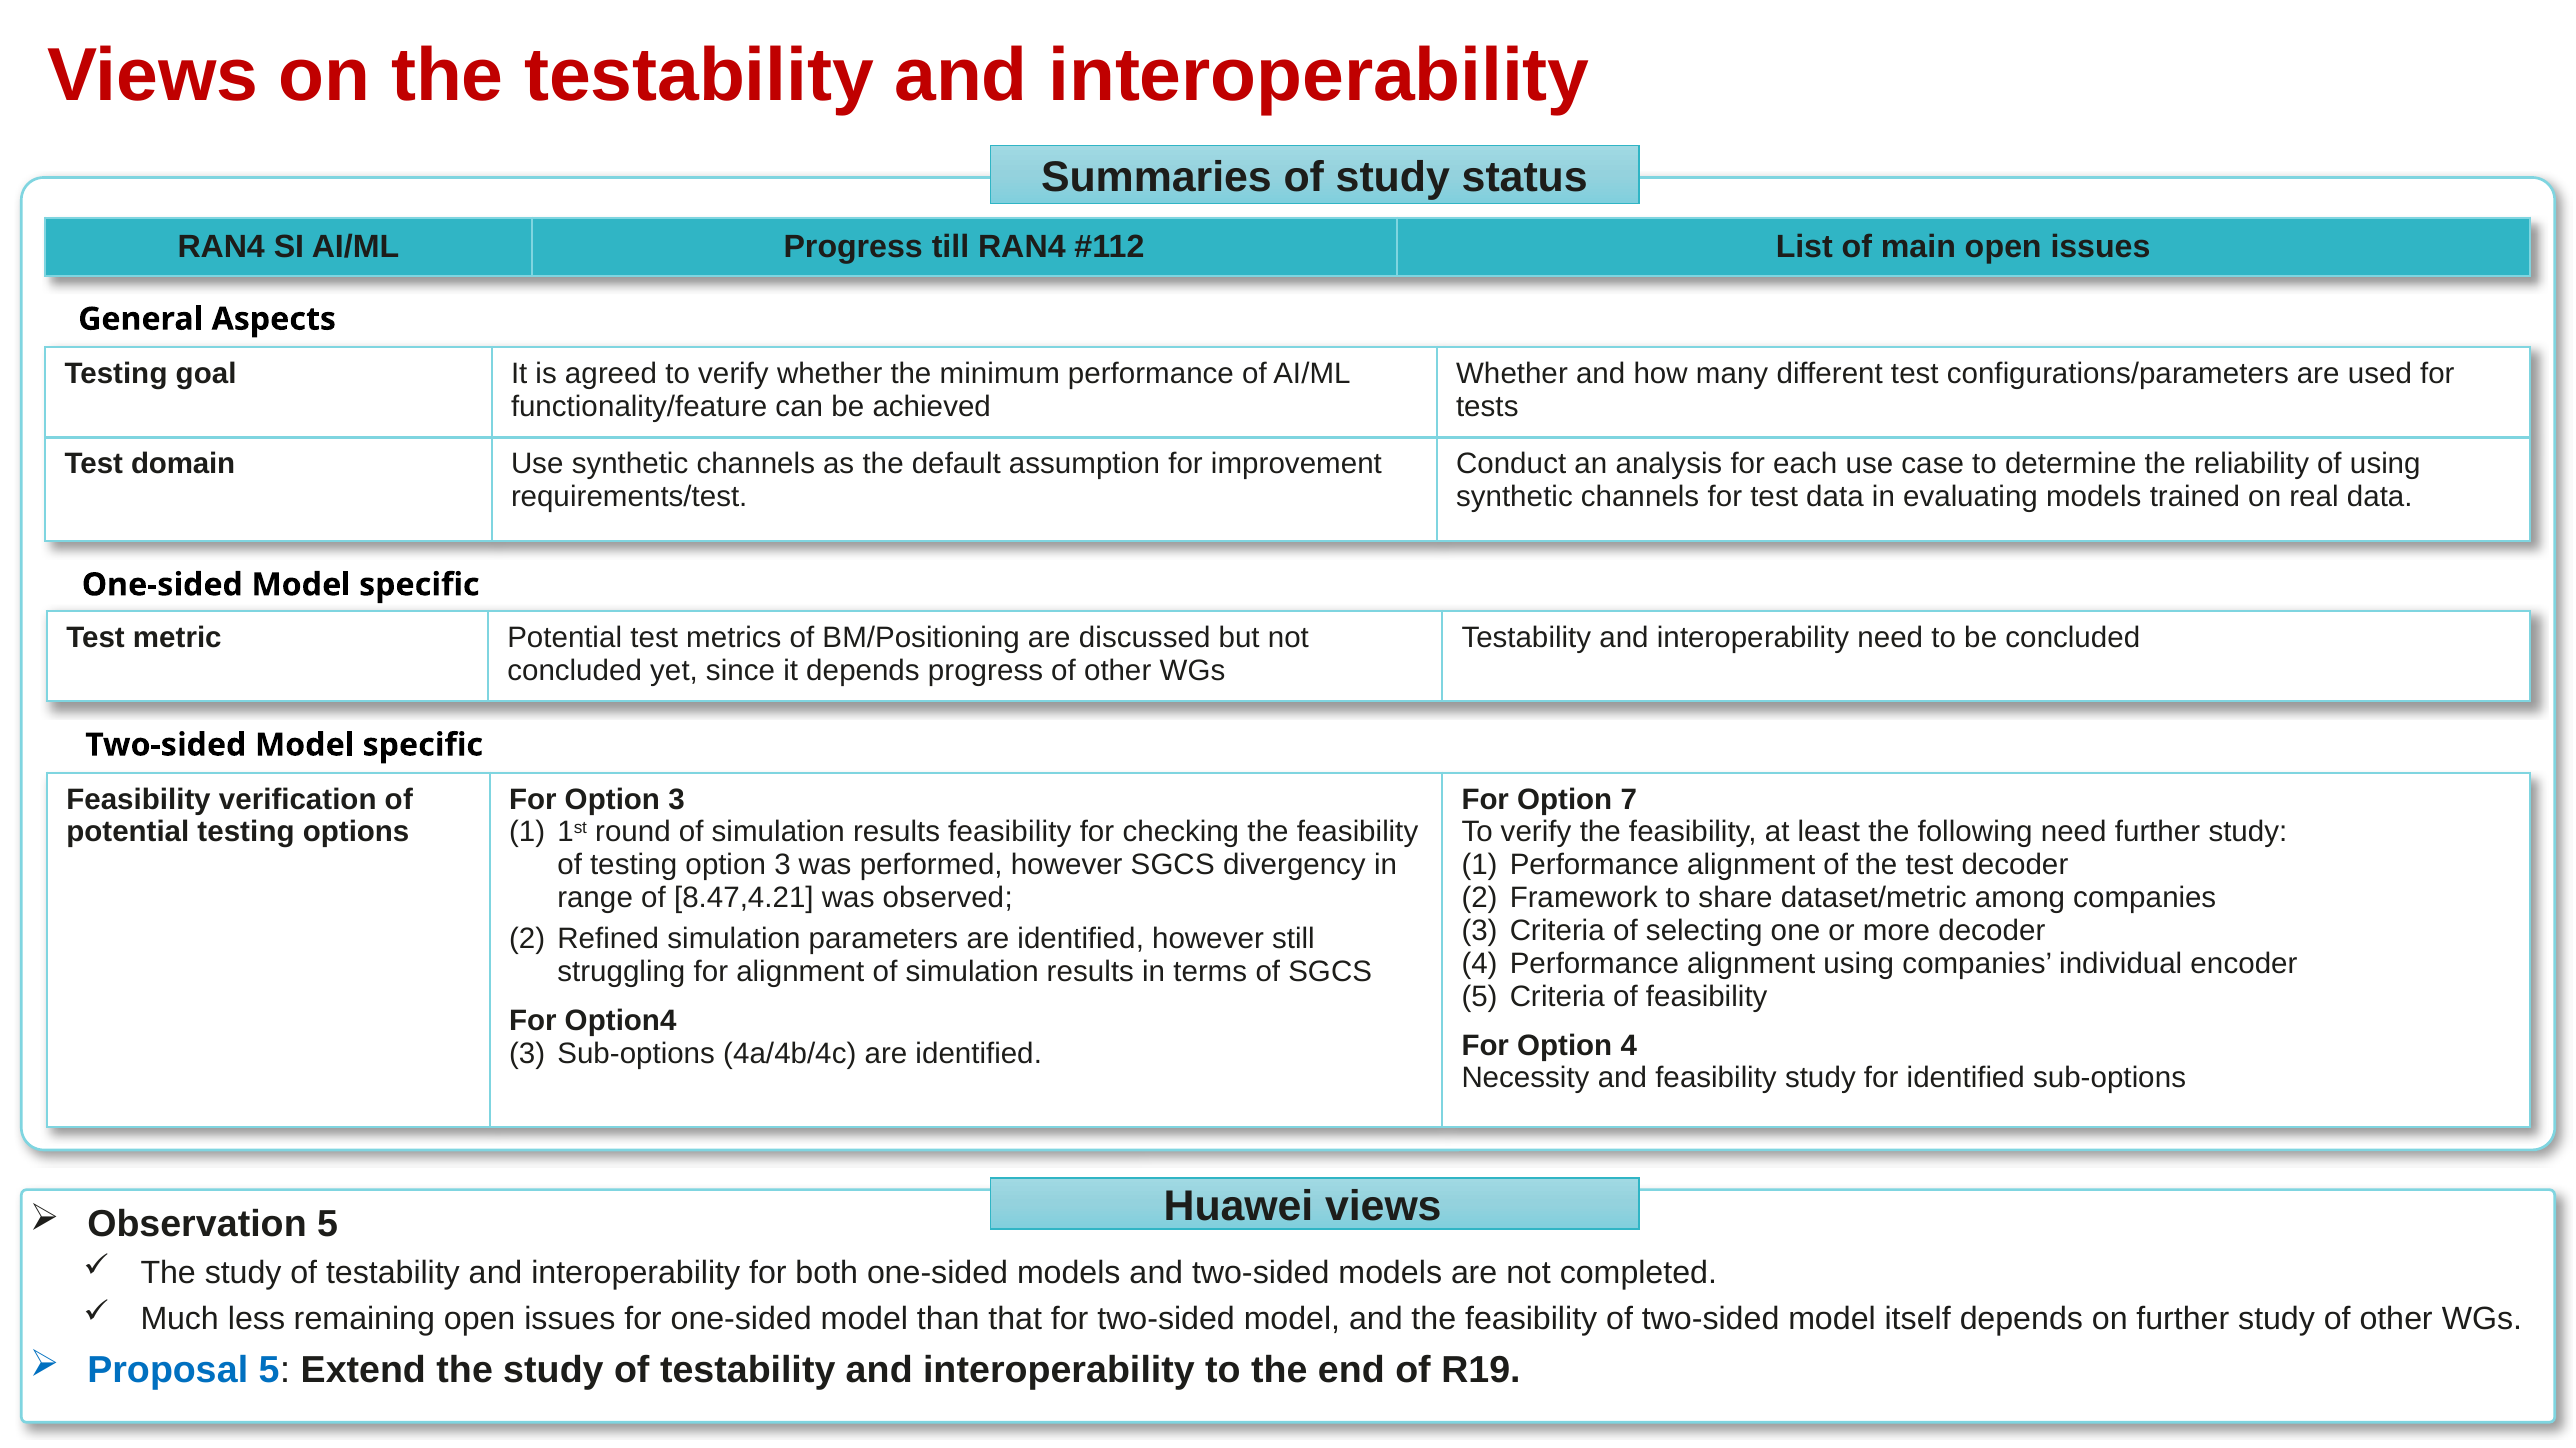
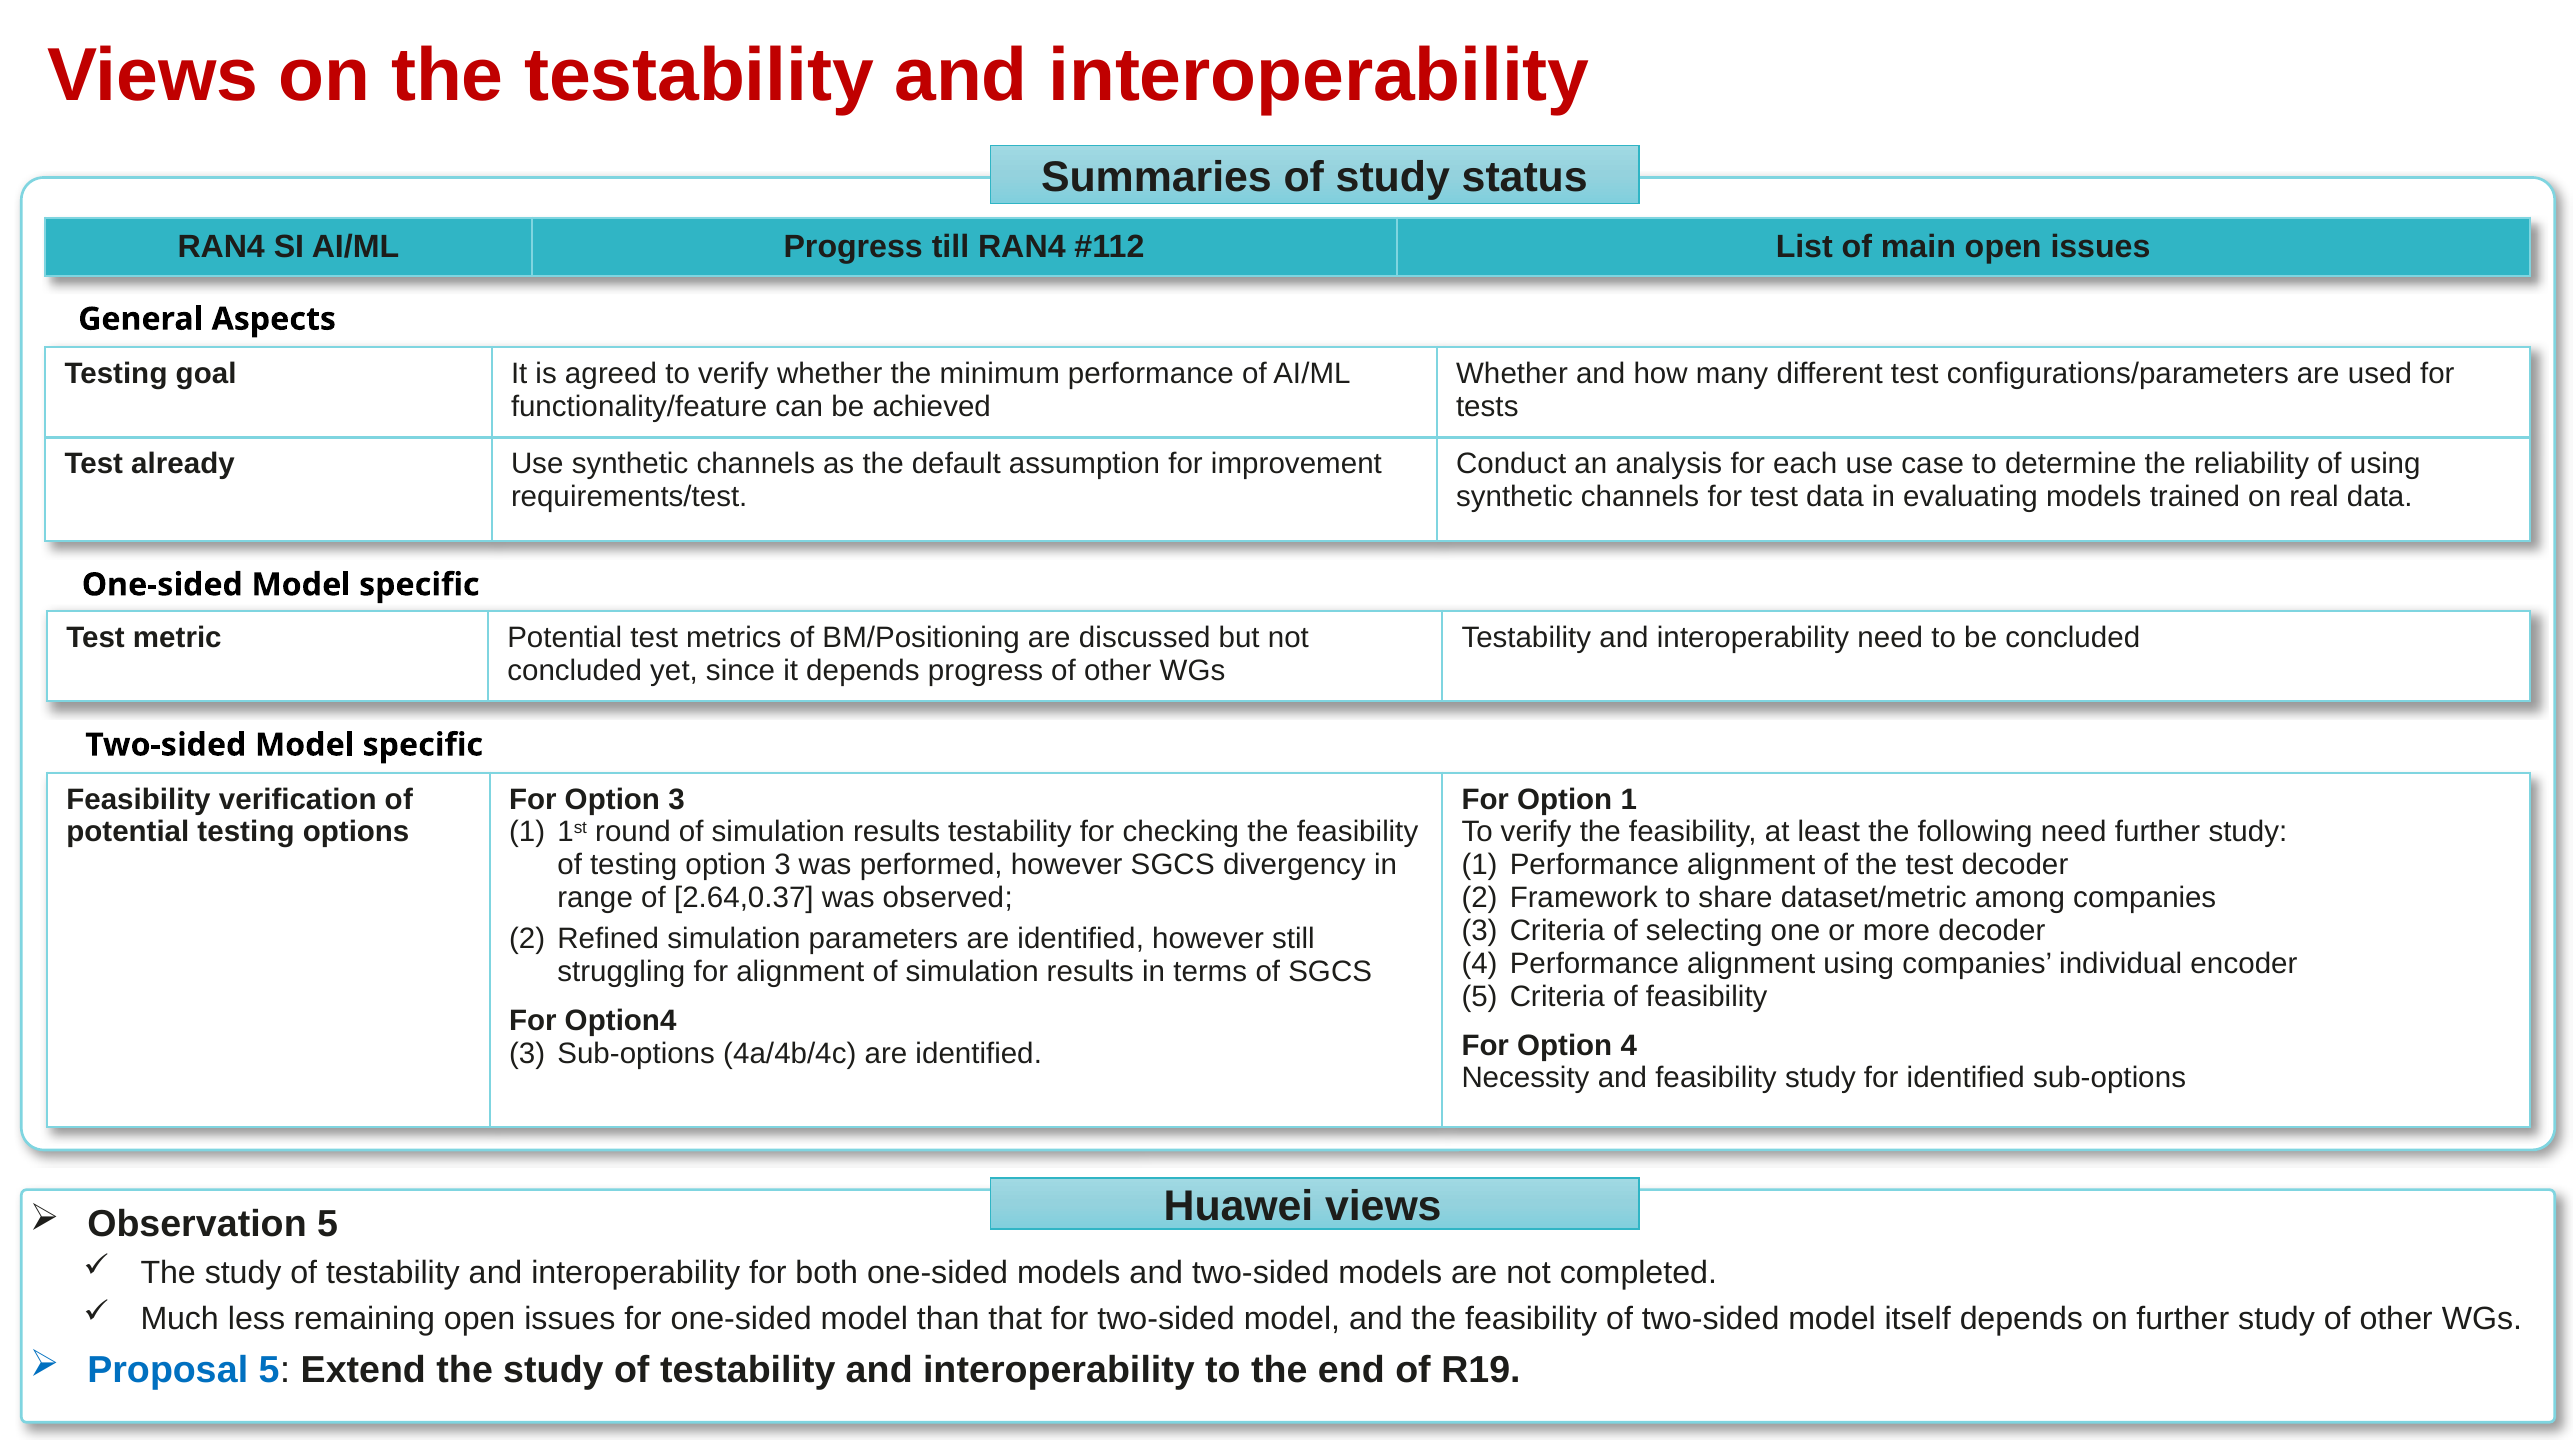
domain: domain -> already
Option 7: 7 -> 1
results feasibility: feasibility -> testability
8.47,4.21: 8.47,4.21 -> 2.64,0.37
